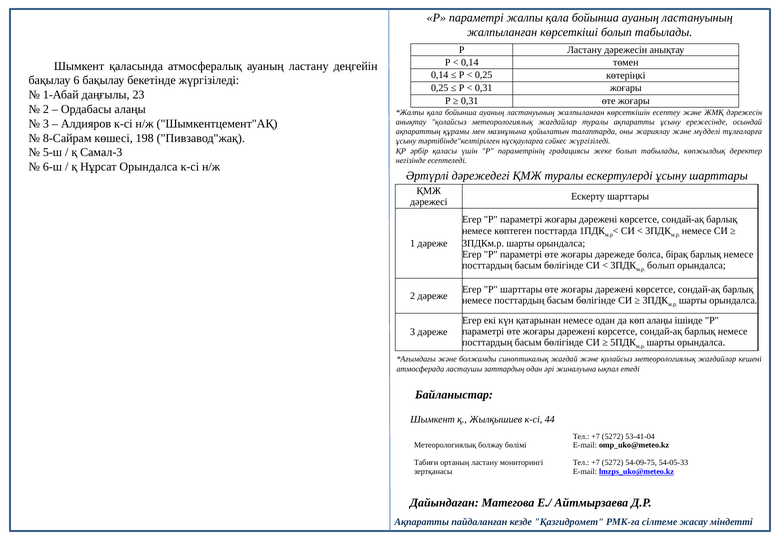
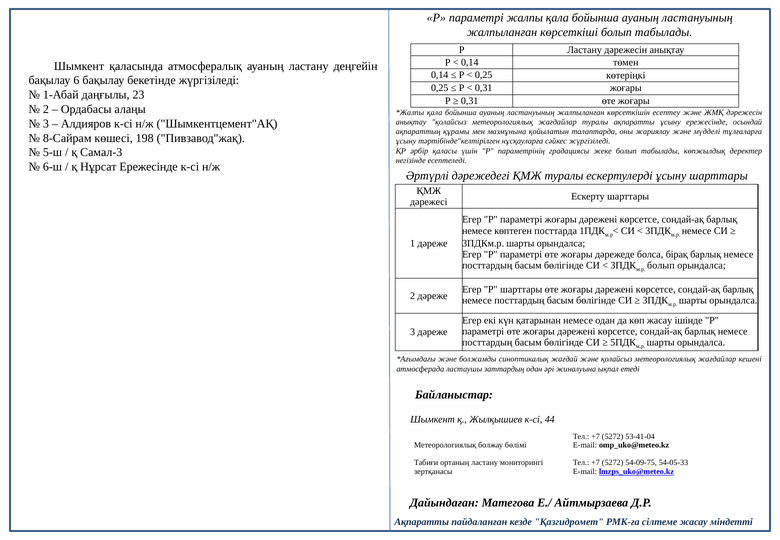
Нұрсат Орындалса: Орындалса -> Ережесінде
көп алаңы: алаңы -> жасау
